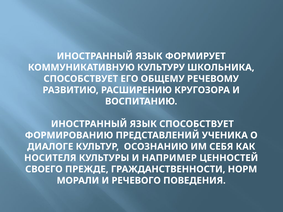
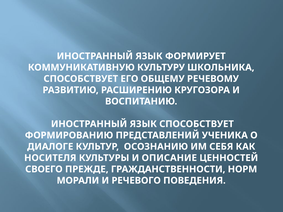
НАПРИМЕР: НАПРИМЕР -> ОПИСАНИЕ
